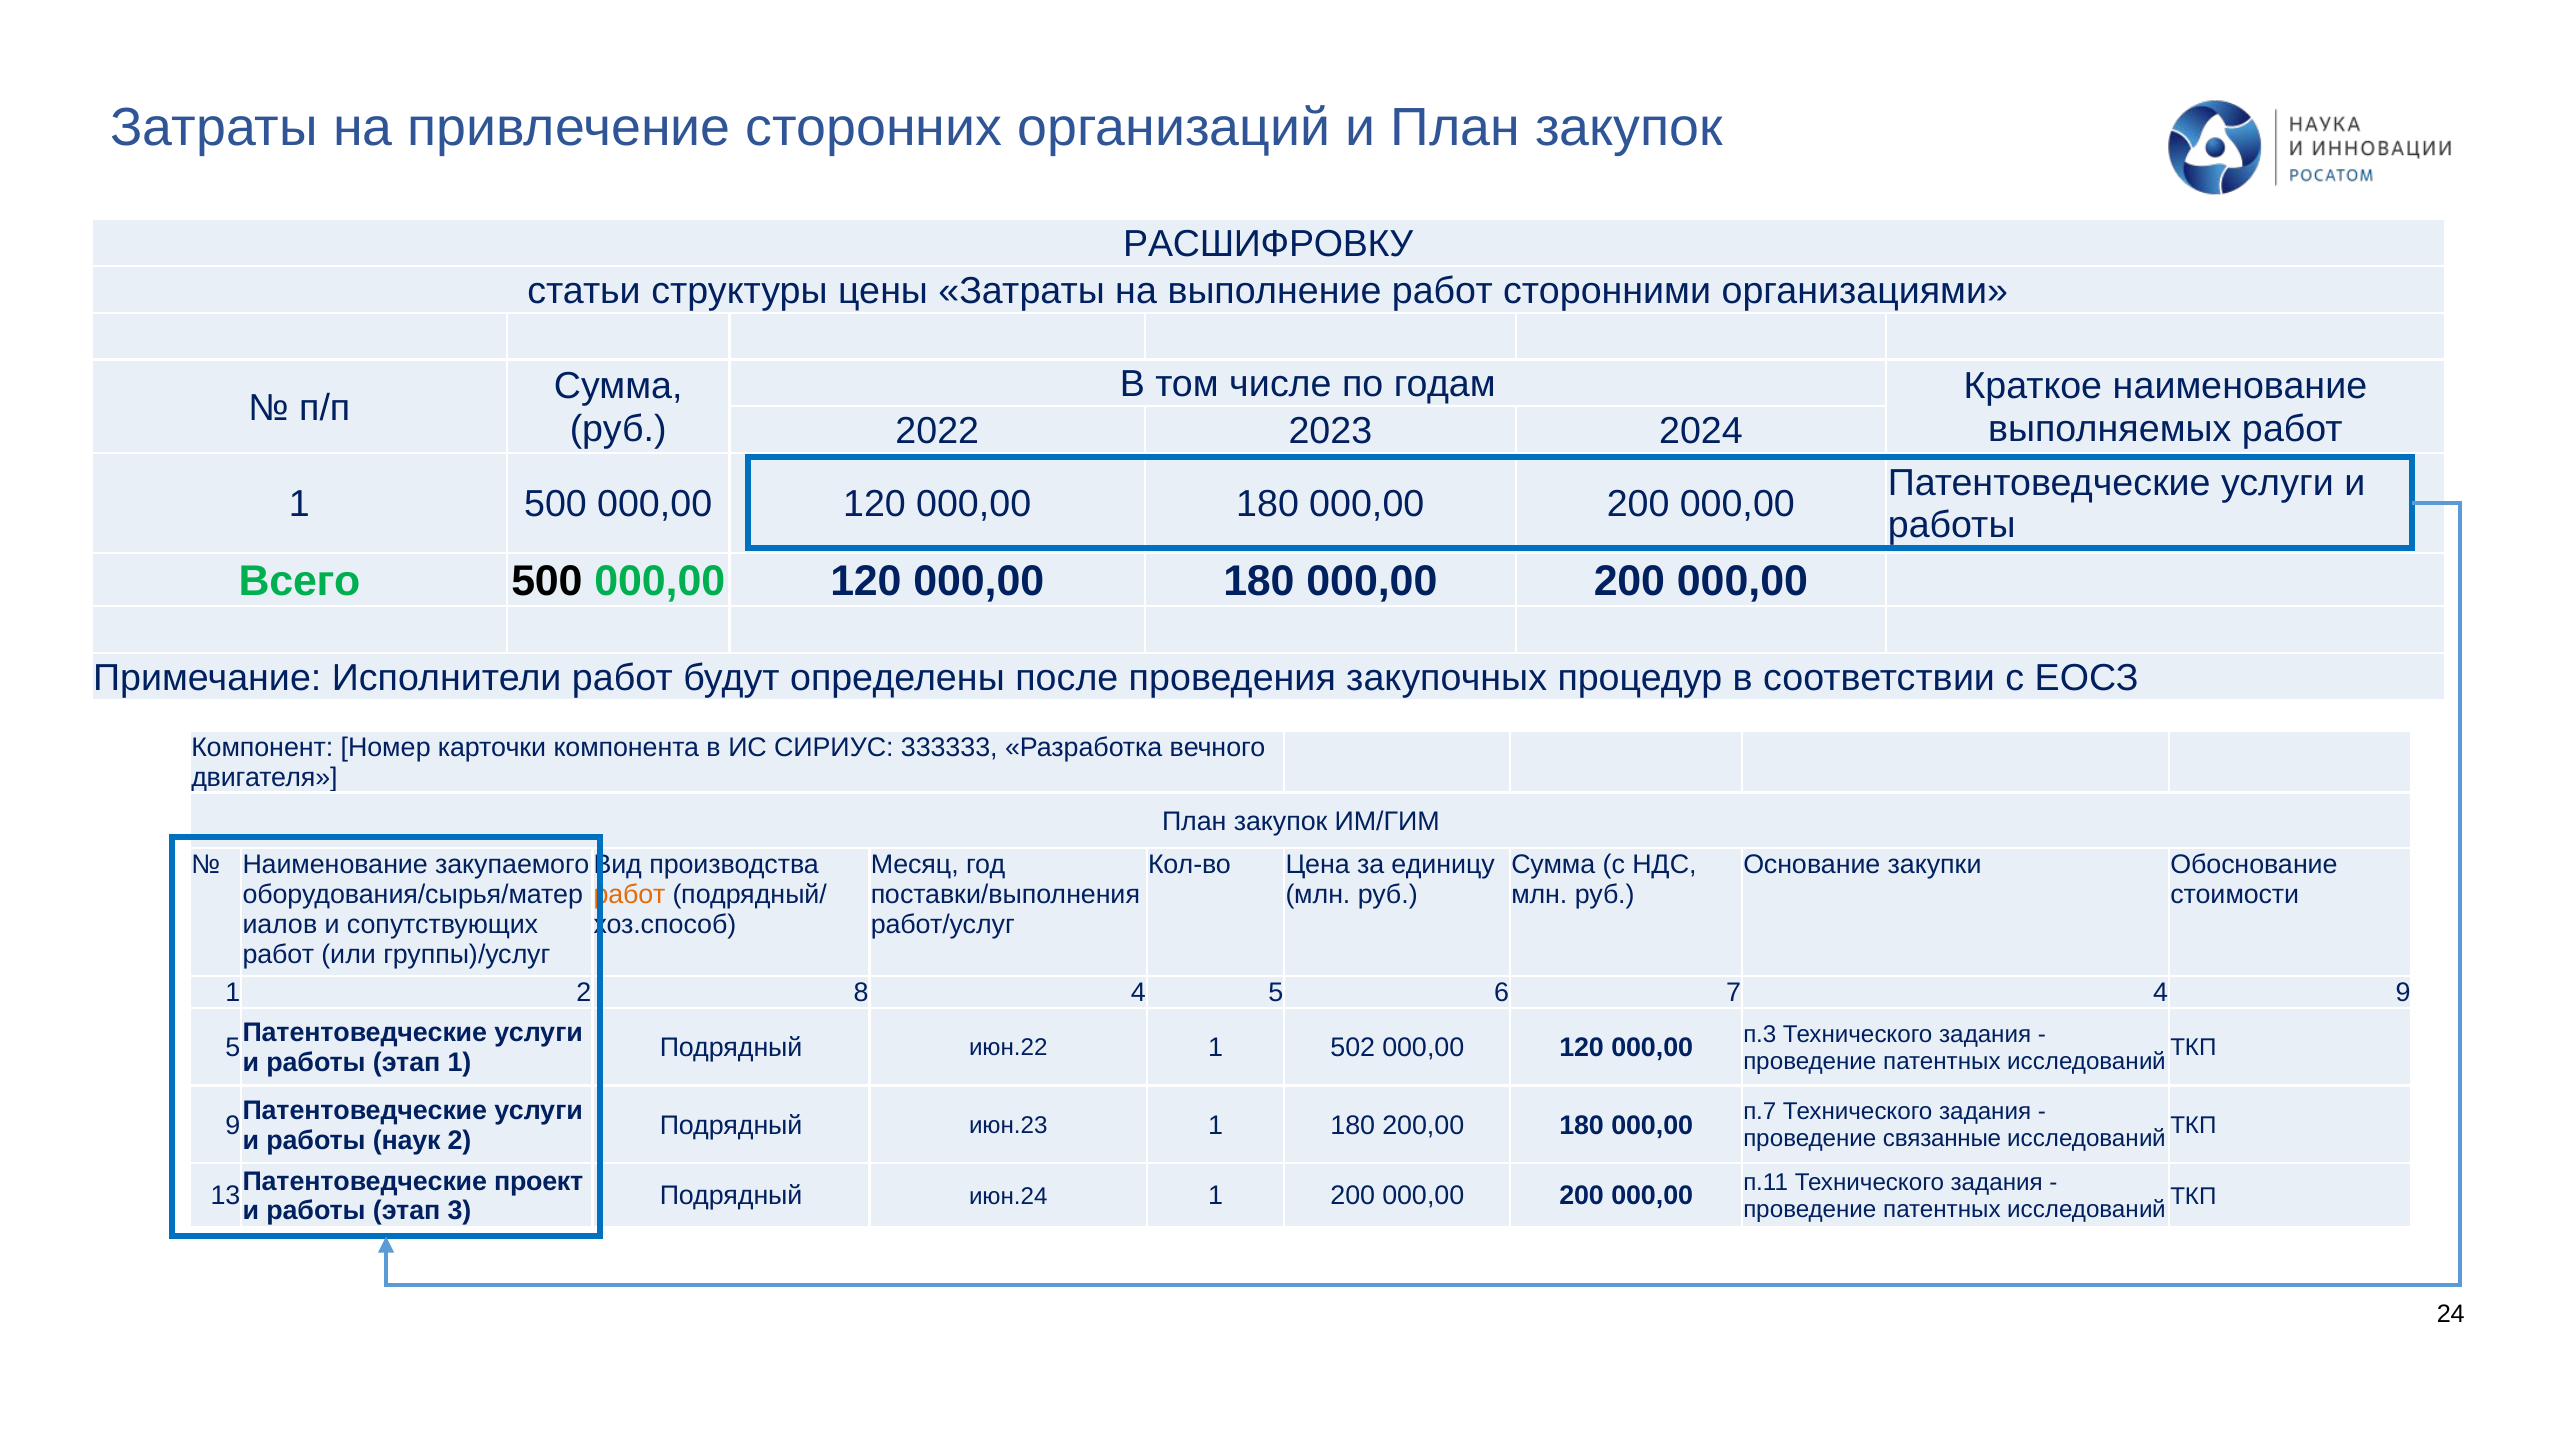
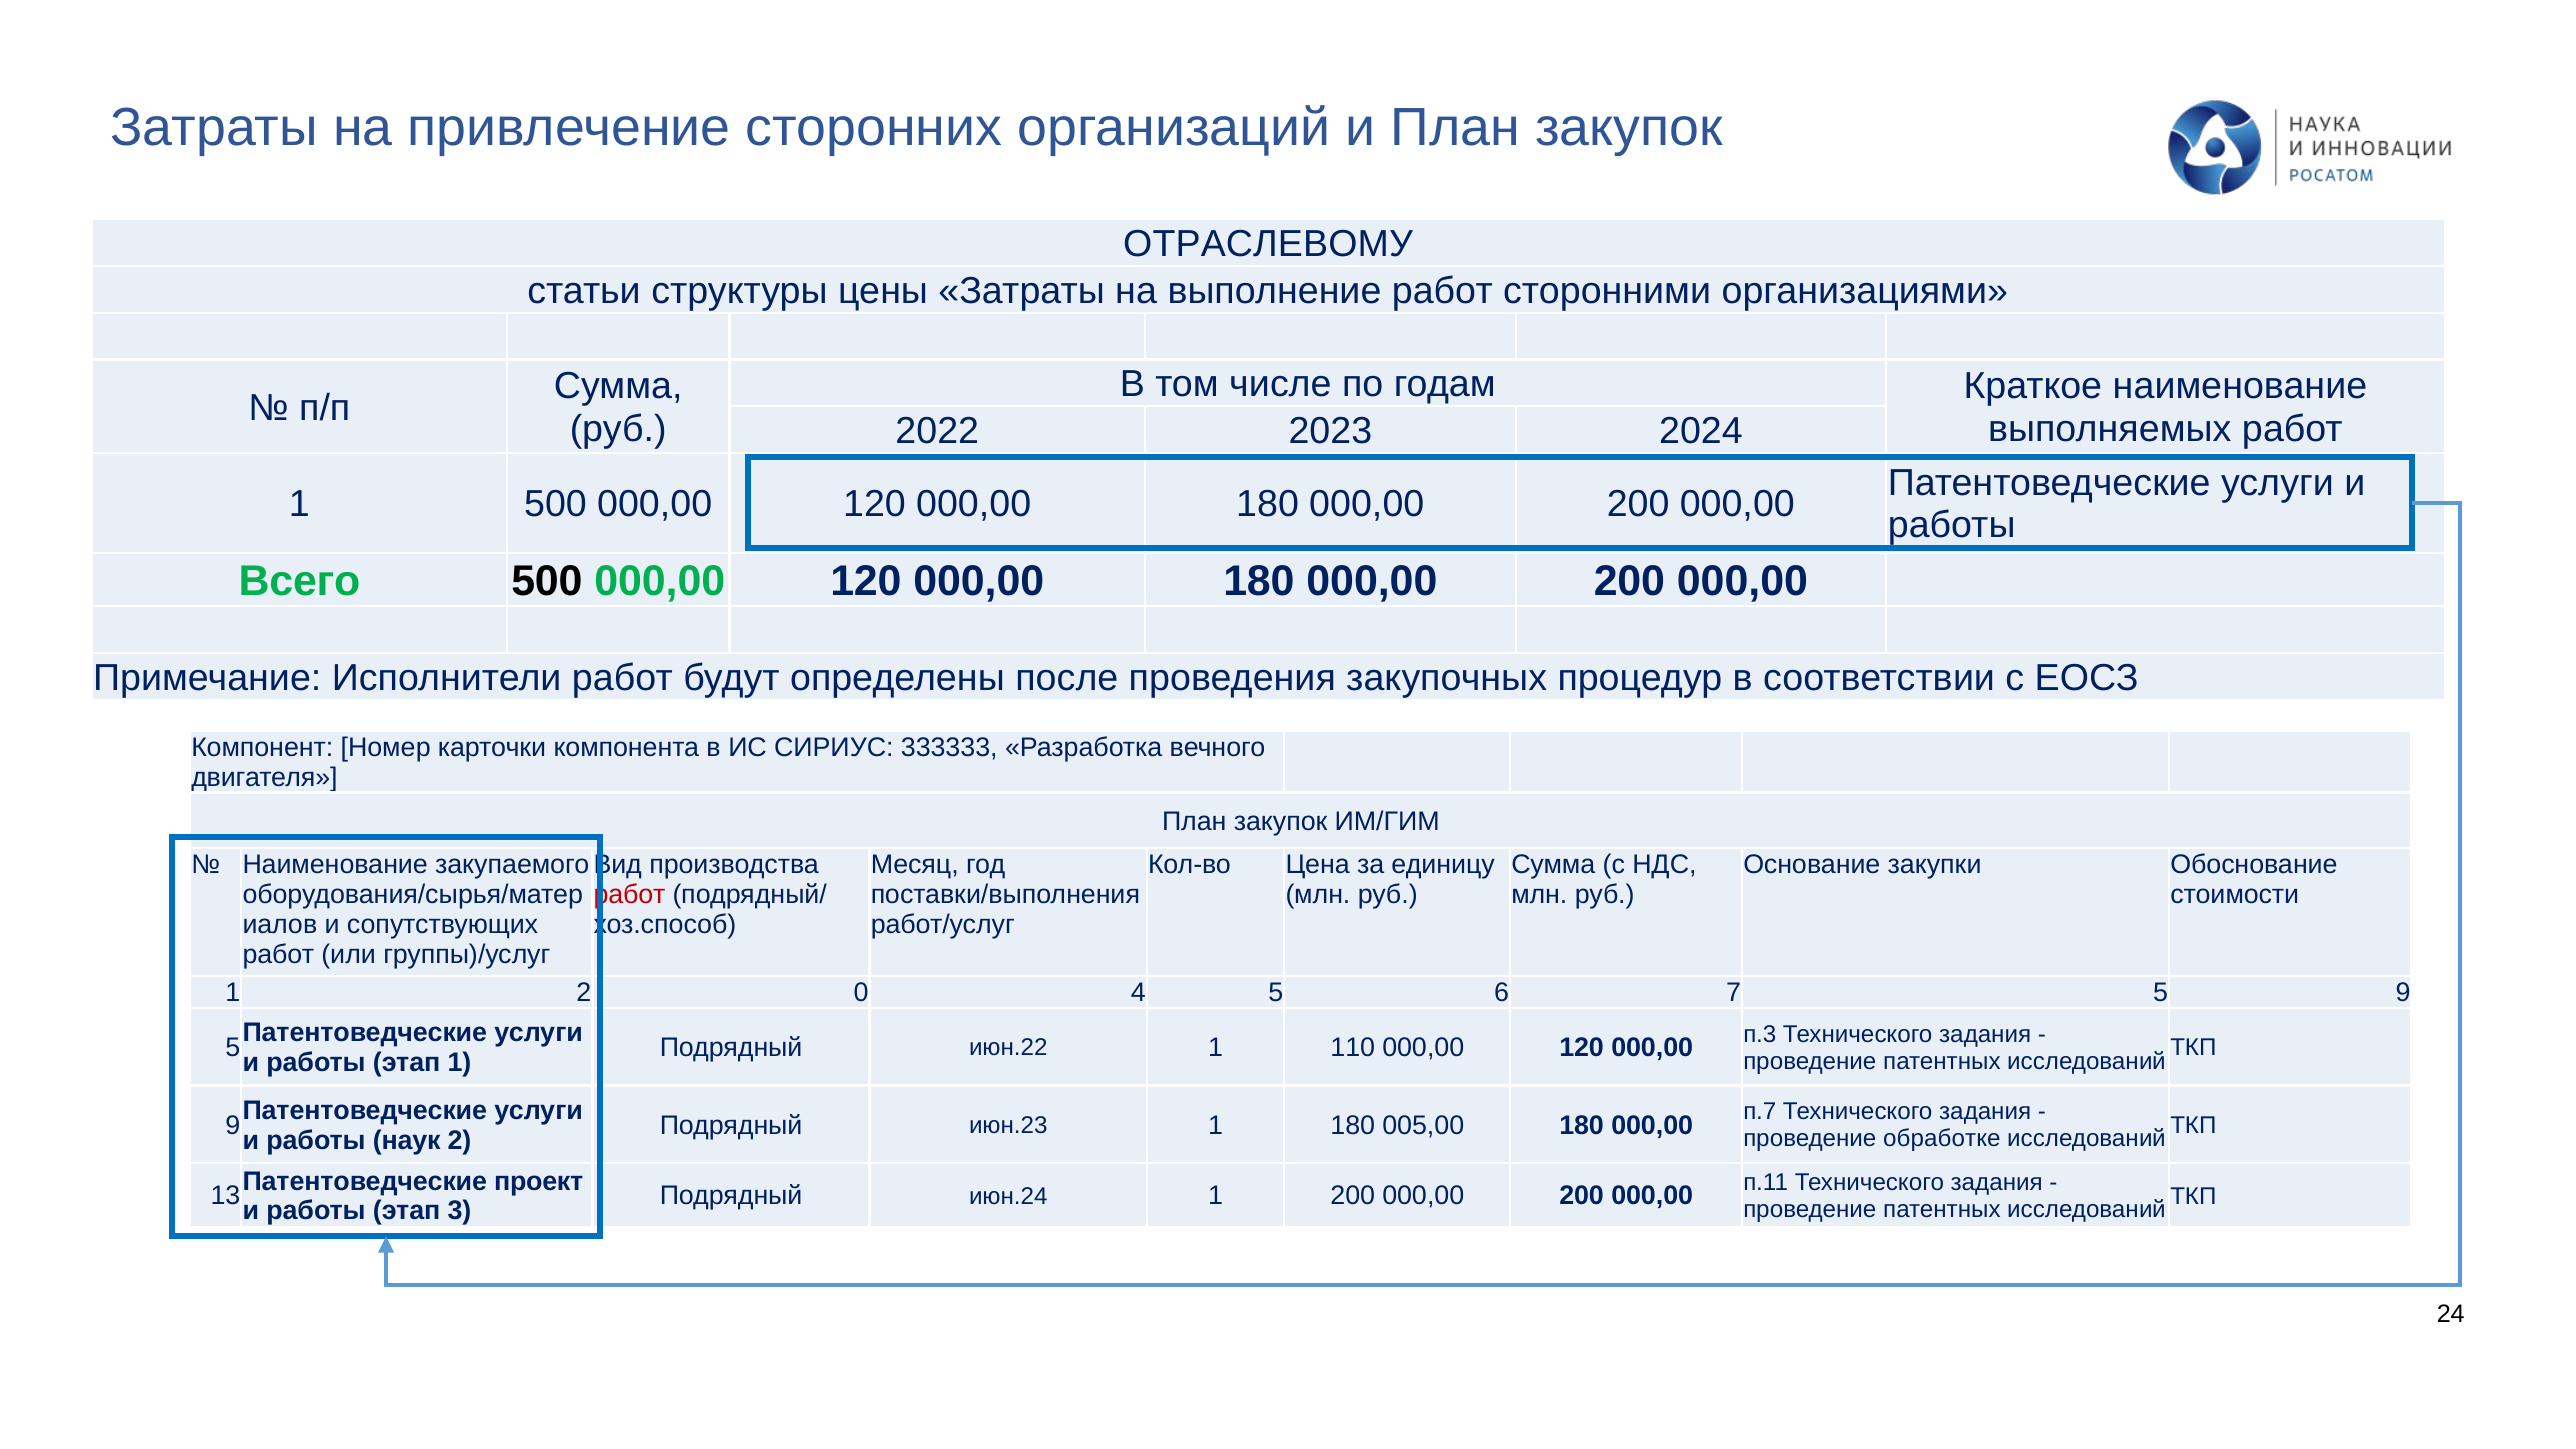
РАСШИФРОВКУ: РАСШИФРОВКУ -> ОТРАСЛЕВОМУ
работ at (630, 894) colour: orange -> red
8: 8 -> 0
7 4: 4 -> 5
502: 502 -> 110
200,00: 200,00 -> 005,00
связанные: связанные -> обработке
